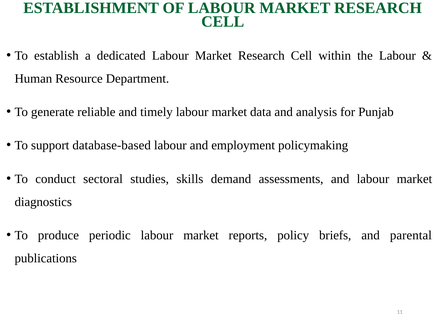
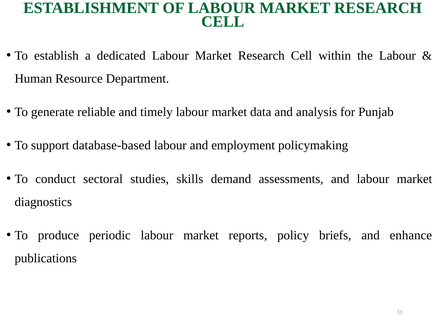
parental: parental -> enhance
